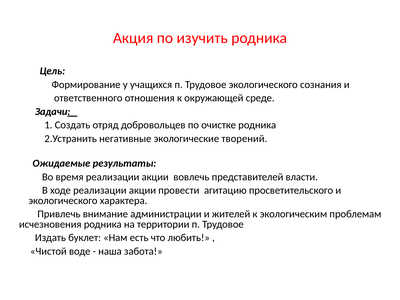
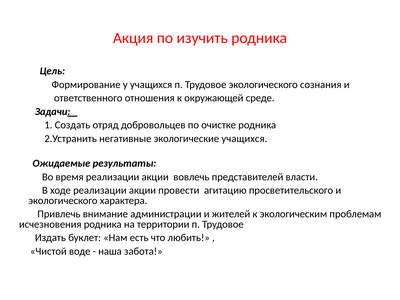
экологические творений: творений -> учащихся
